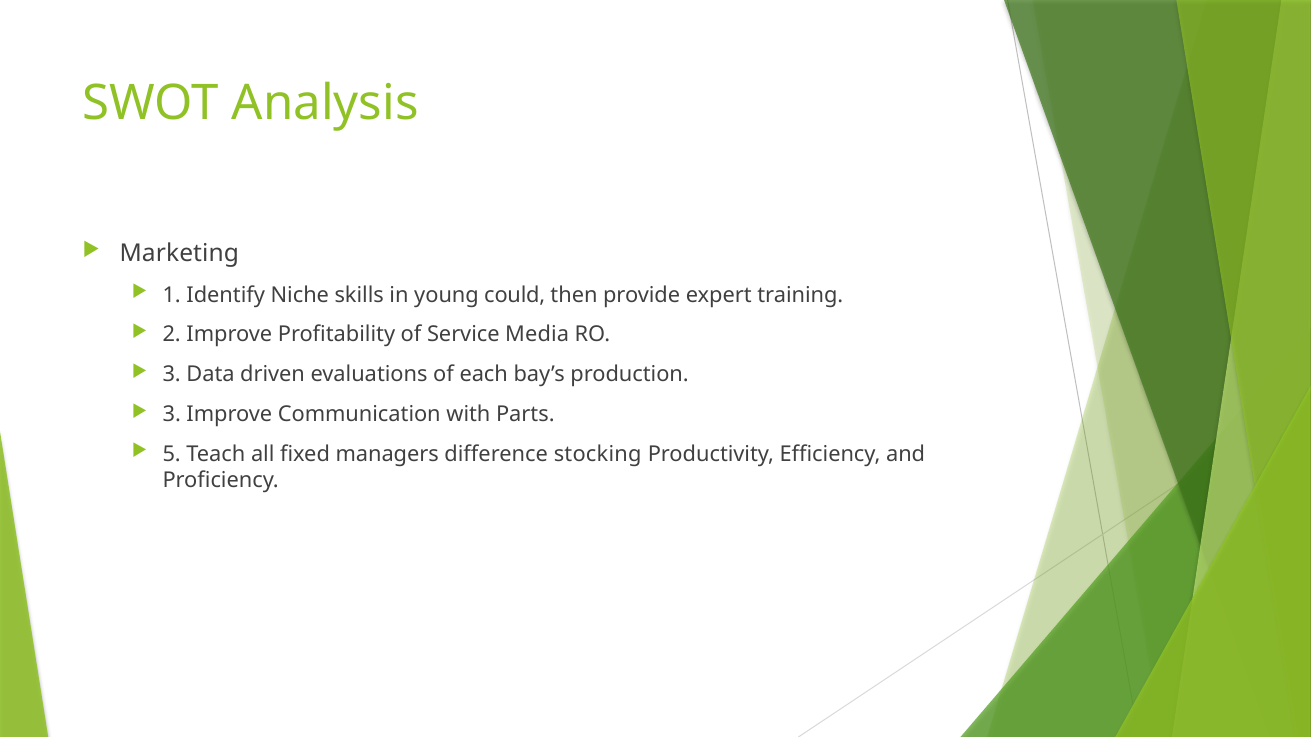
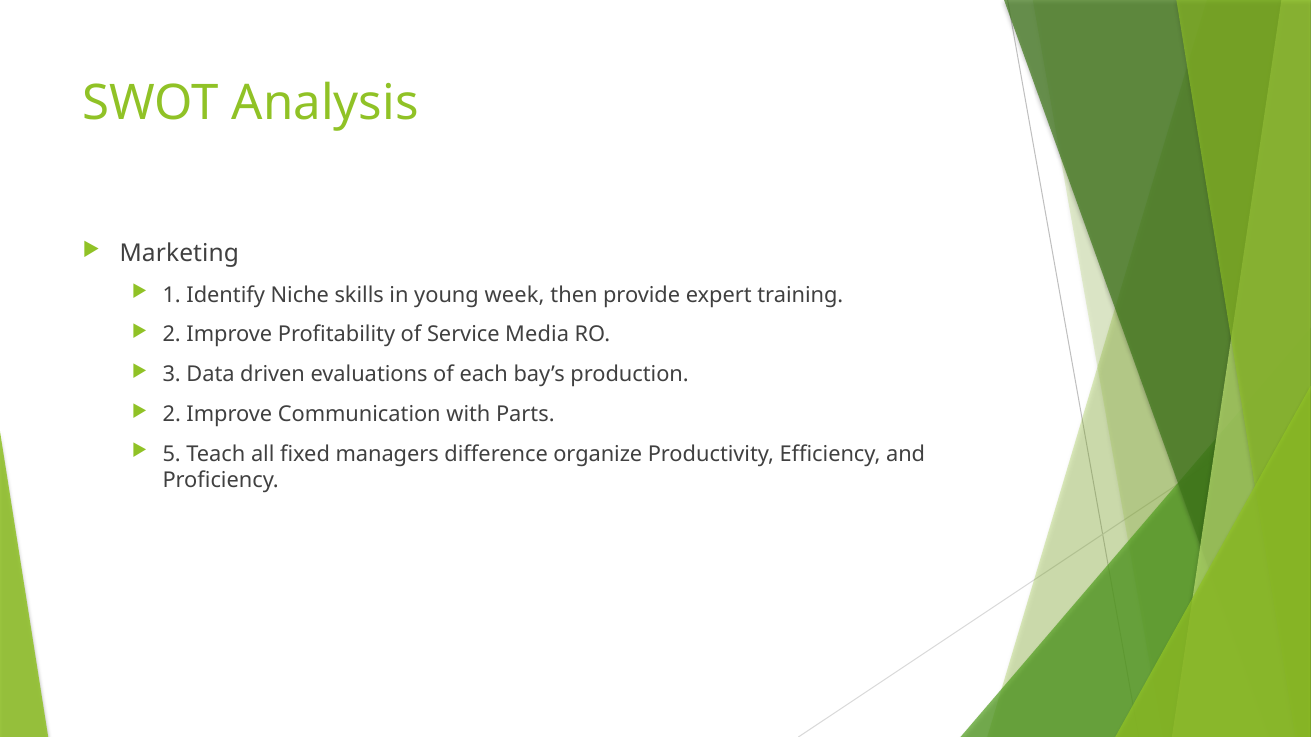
could: could -> week
3 at (172, 415): 3 -> 2
stocking: stocking -> organize
